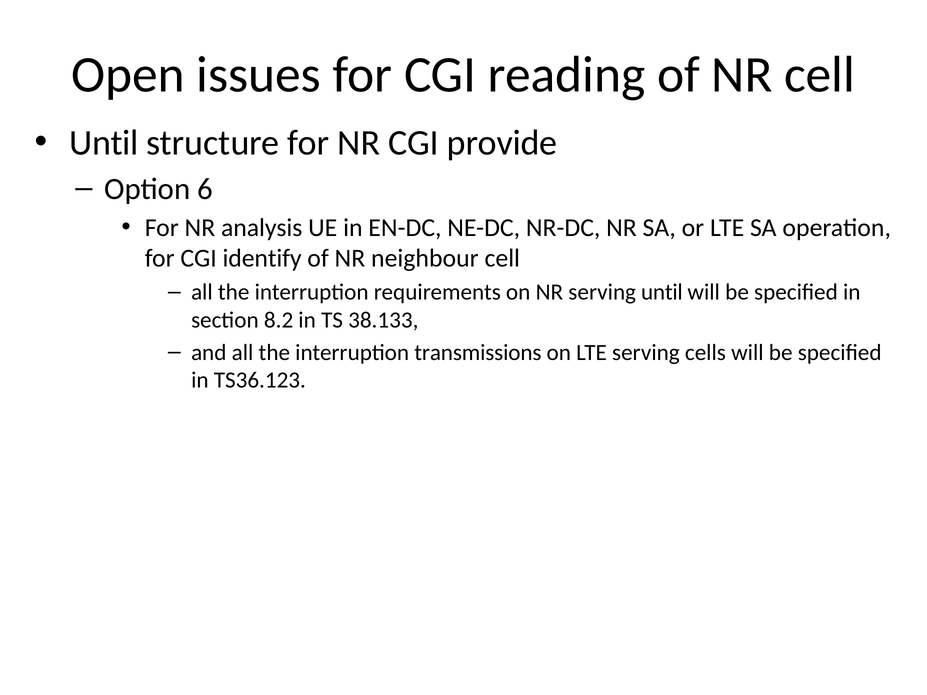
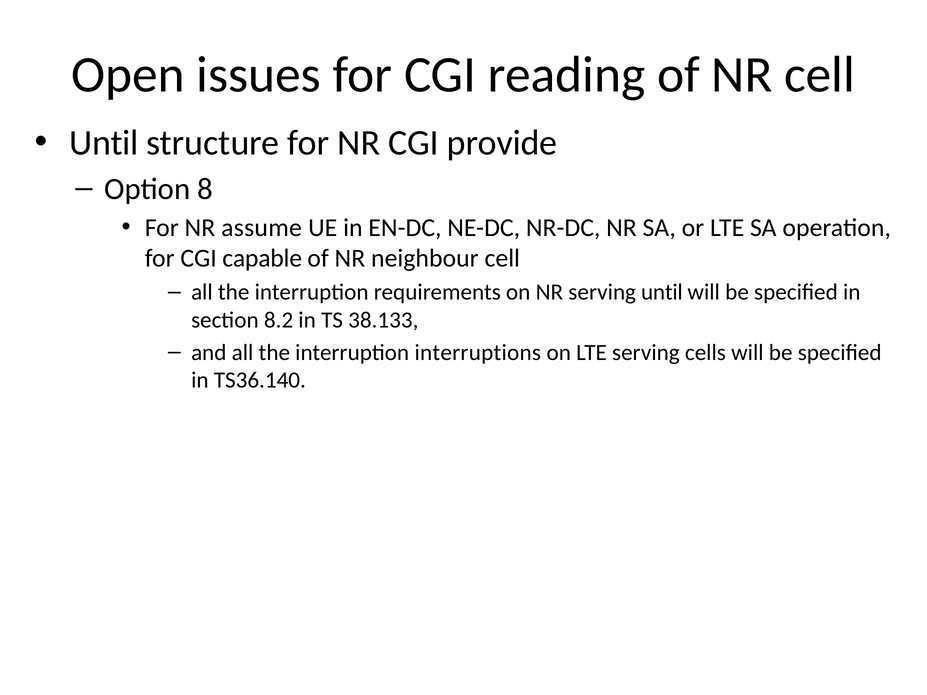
6: 6 -> 8
analysis: analysis -> assume
identify: identify -> capable
transmissions: transmissions -> interruptions
TS36.123: TS36.123 -> TS36.140
